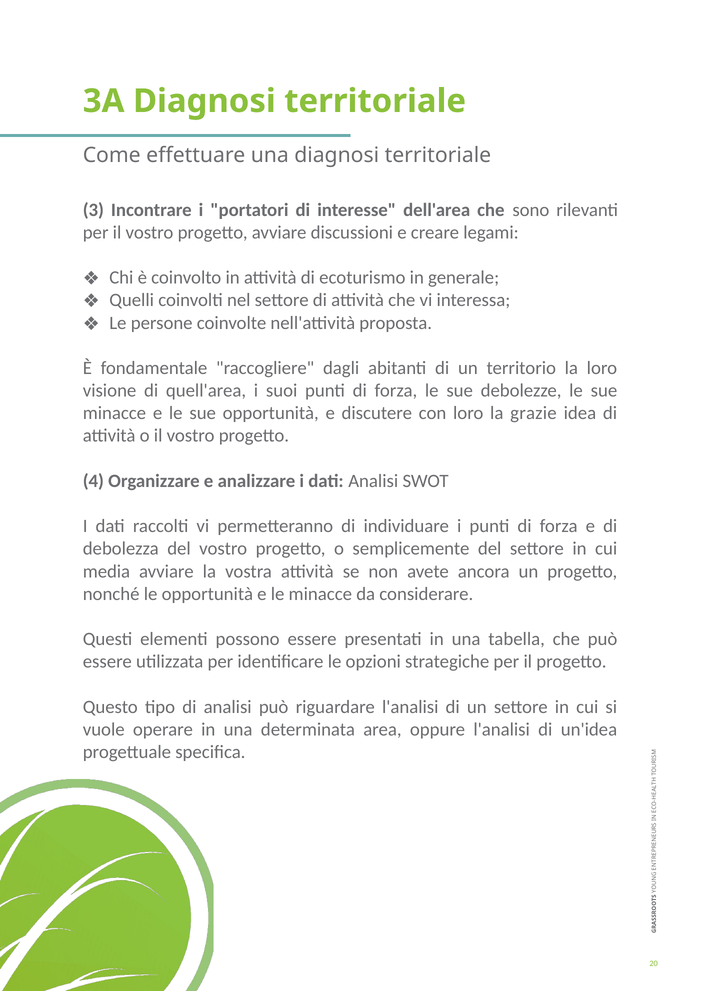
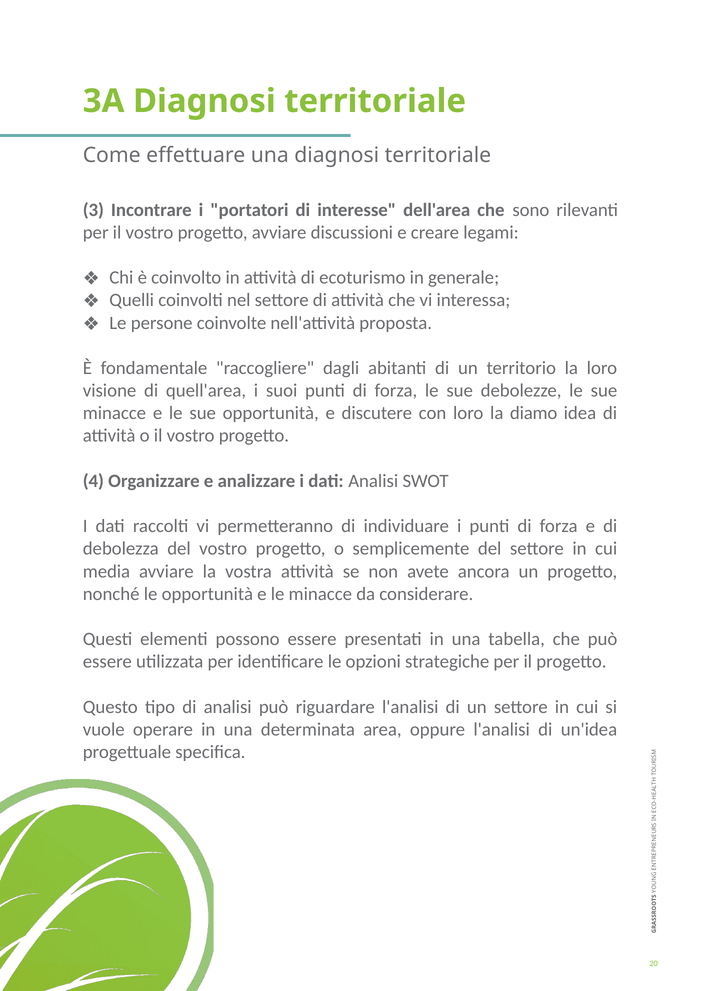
grazie: grazie -> diamo
